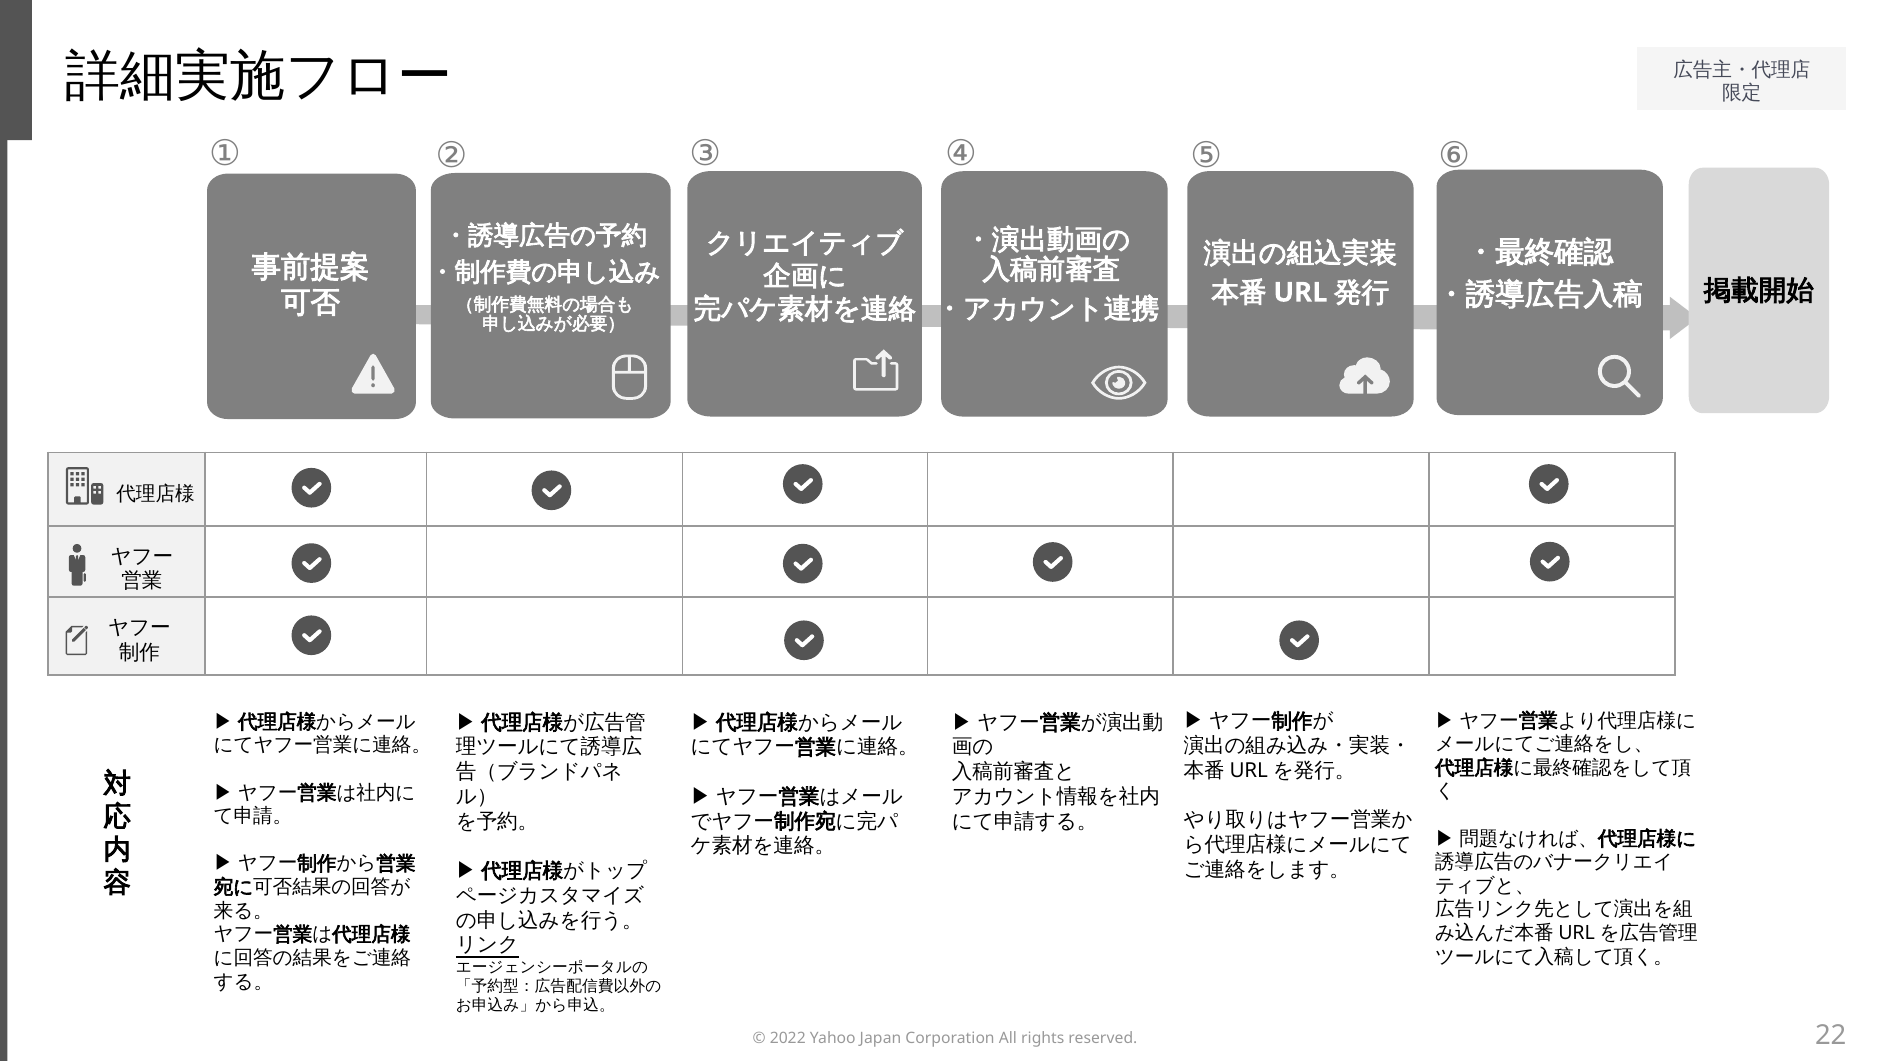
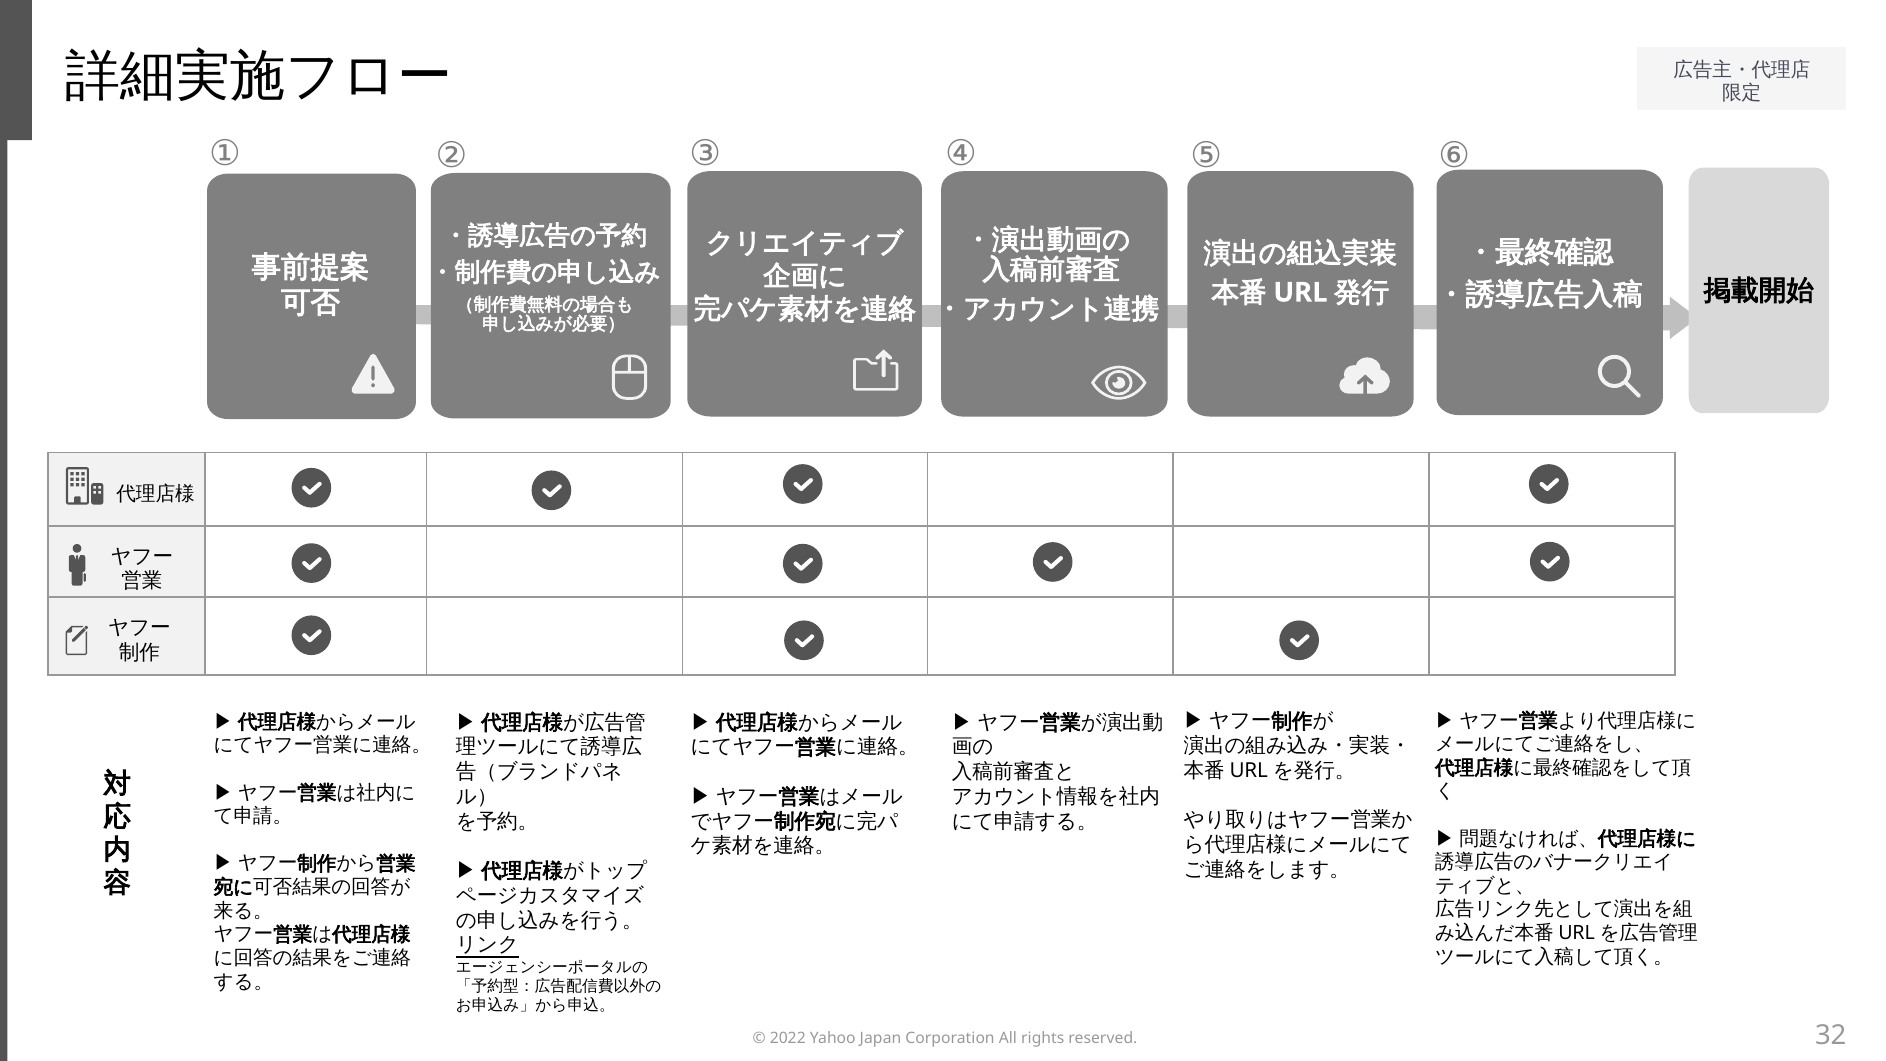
22: 22 -> 32
